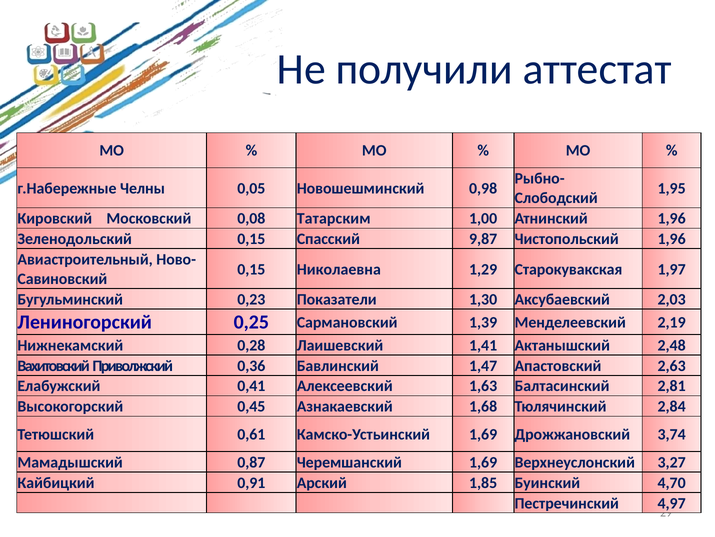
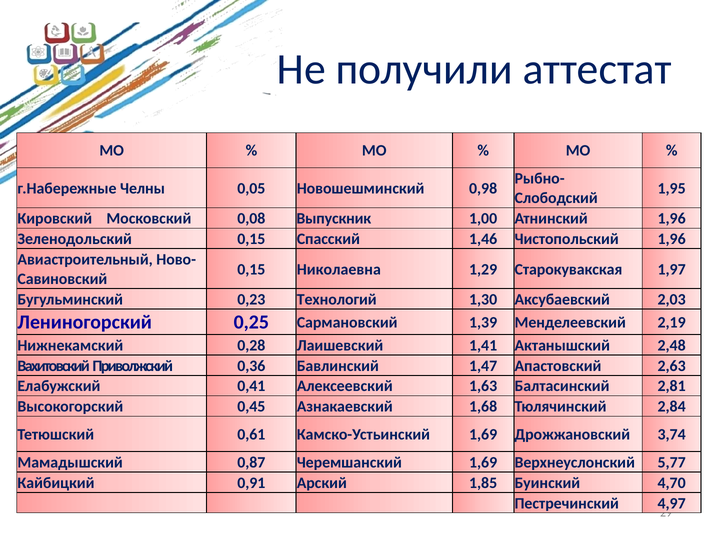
Татарским: Татарским -> Выпускник
9,87: 9,87 -> 1,46
Показатели: Показатели -> Технологий
3,27: 3,27 -> 5,77
